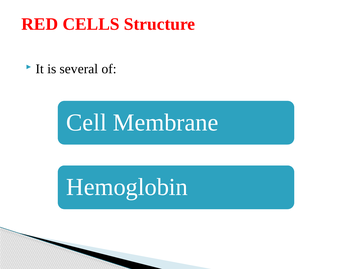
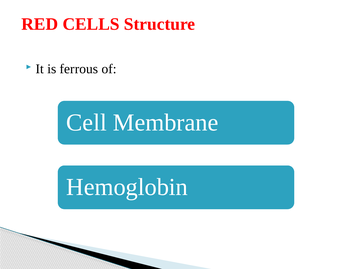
several: several -> ferrous
